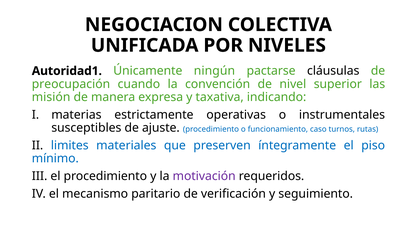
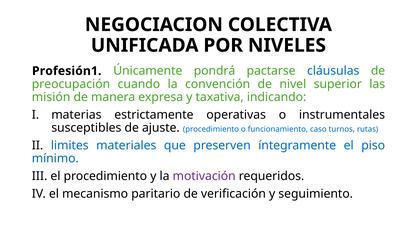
Autoridad1: Autoridad1 -> Profesión1
ningún: ningún -> pondrá
cláusulas colour: black -> blue
